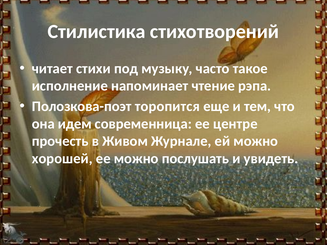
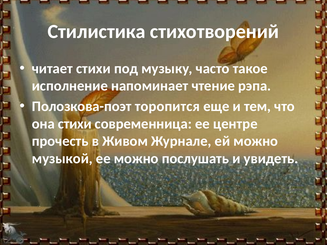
она идем: идем -> стихи
хорошей: хорошей -> музыкой
